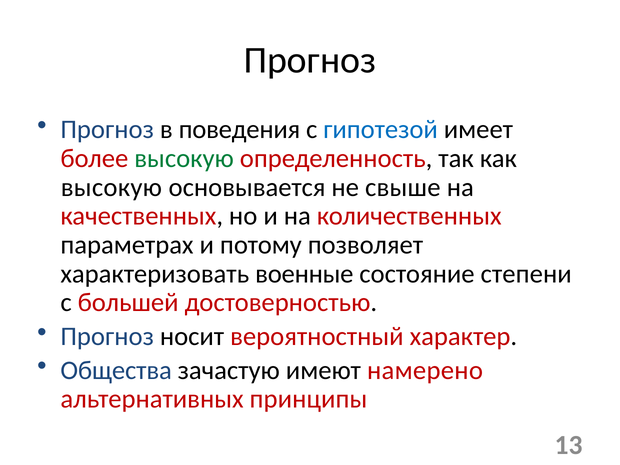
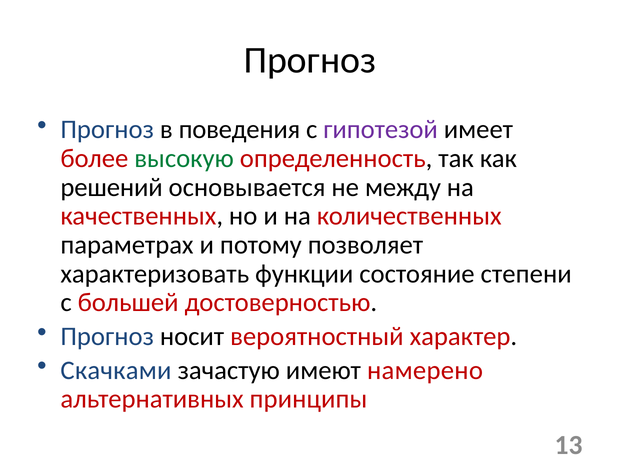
гипотезой colour: blue -> purple
высокую at (111, 187): высокую -> решений
свыше: свыше -> между
военные: военные -> функции
Общества: Общества -> Скачками
